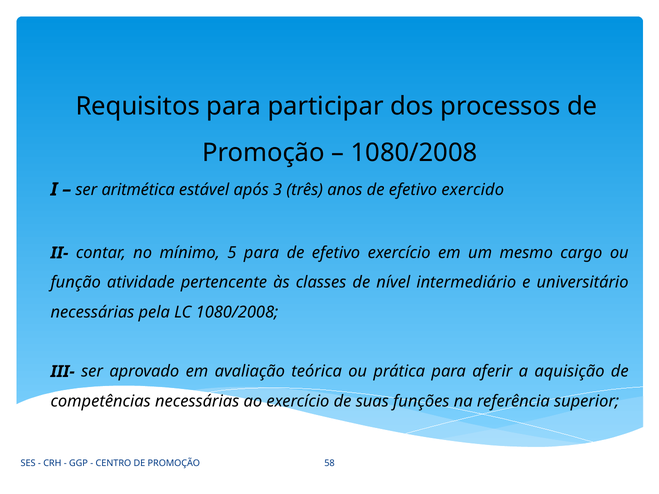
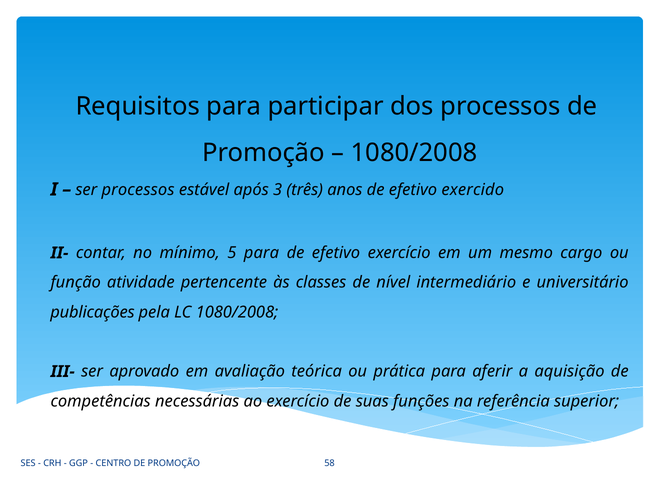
ser aritmética: aritmética -> processos
necessárias at (92, 312): necessárias -> publicações
